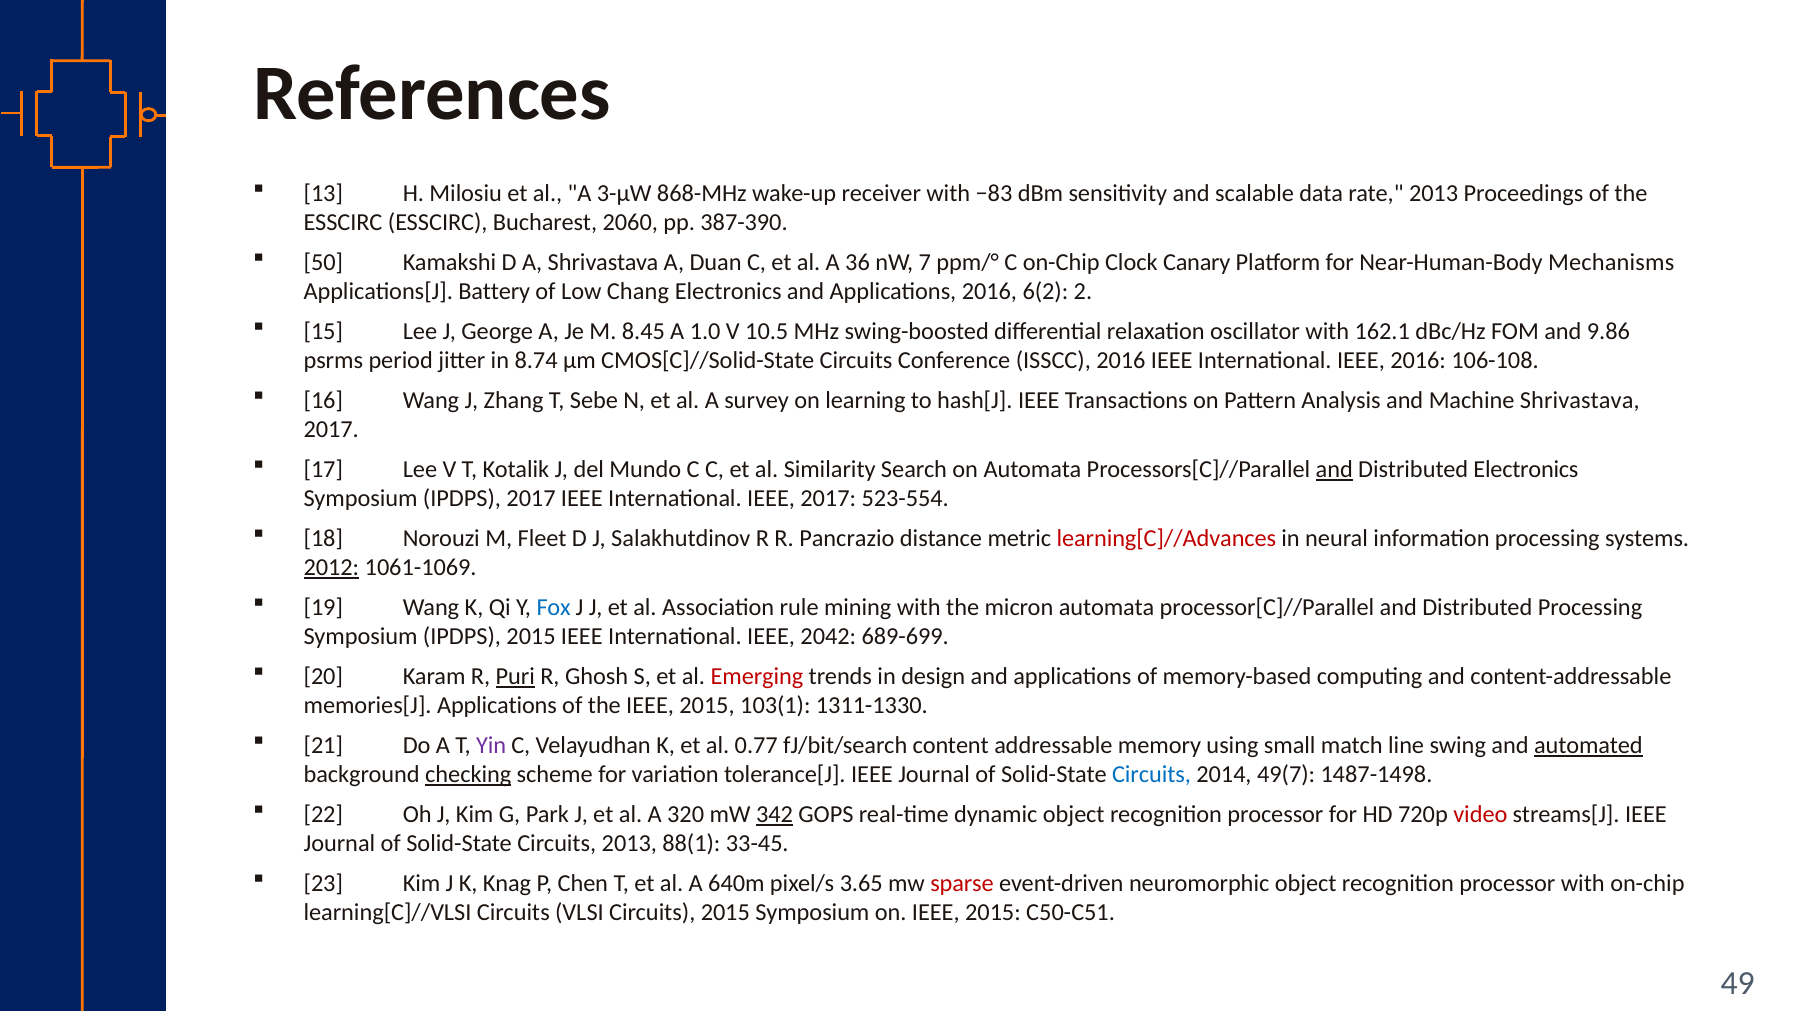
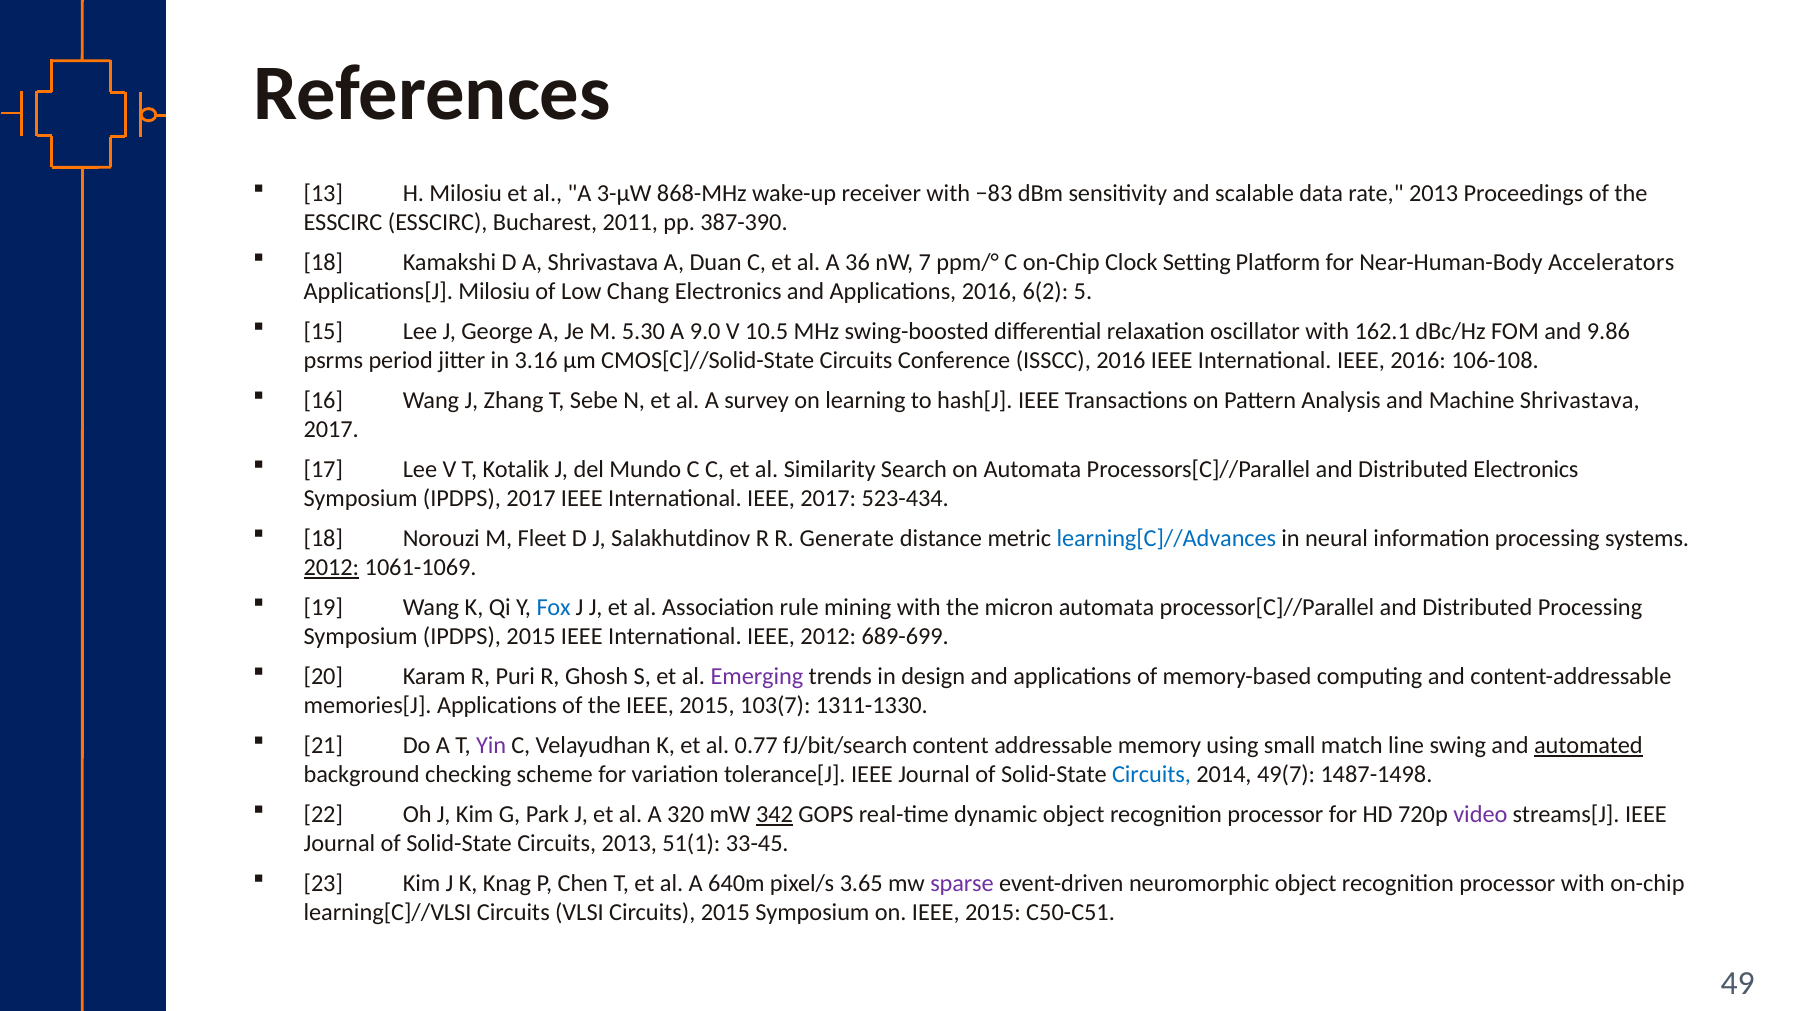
2060: 2060 -> 2011
50 at (323, 262): 50 -> 18
Canary: Canary -> Setting
Mechanisms: Mechanisms -> Accelerators
Applications[J Battery: Battery -> Milosiu
2: 2 -> 5
8.45: 8.45 -> 5.30
1.0: 1.0 -> 9.0
8.74: 8.74 -> 3.16
and at (1334, 469) underline: present -> none
523-554: 523-554 -> 523-434
Pancrazio: Pancrazio -> Generate
learning[C]//Advances colour: red -> blue
IEEE 2042: 2042 -> 2012
Puri underline: present -> none
Emerging colour: red -> purple
103(1: 103(1 -> 103(7
checking underline: present -> none
video colour: red -> purple
88(1: 88(1 -> 51(1
sparse colour: red -> purple
